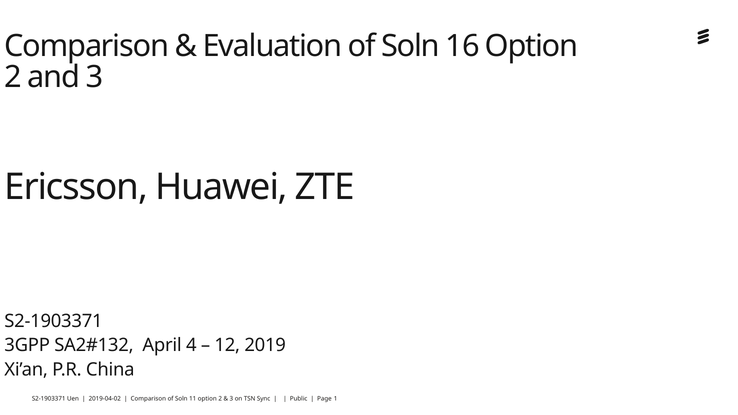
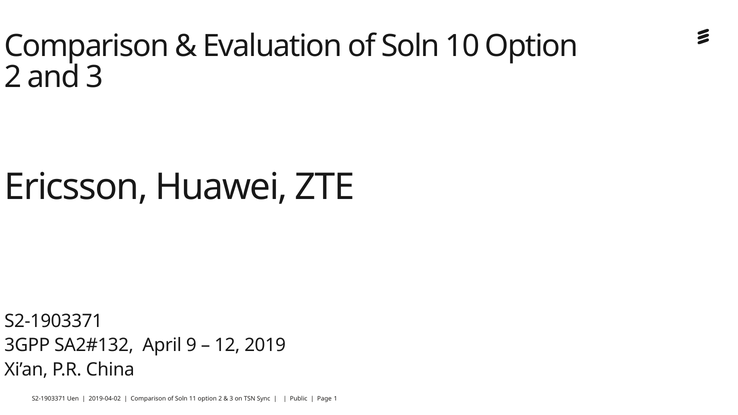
16: 16 -> 10
4: 4 -> 9
